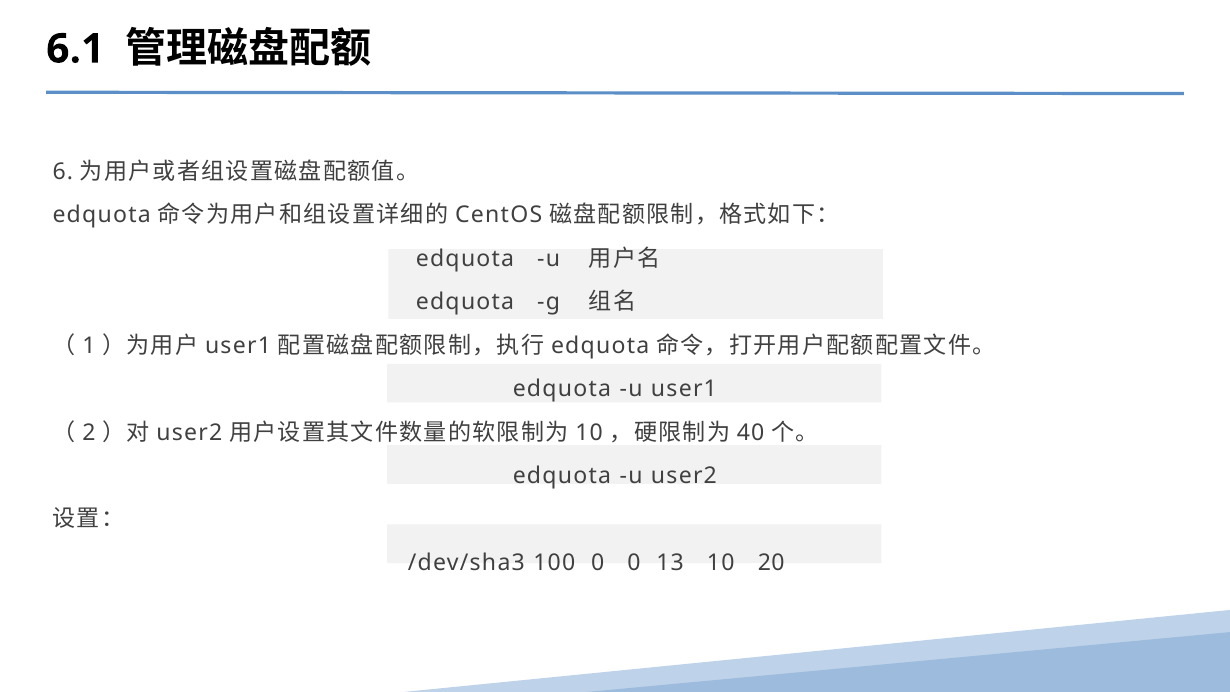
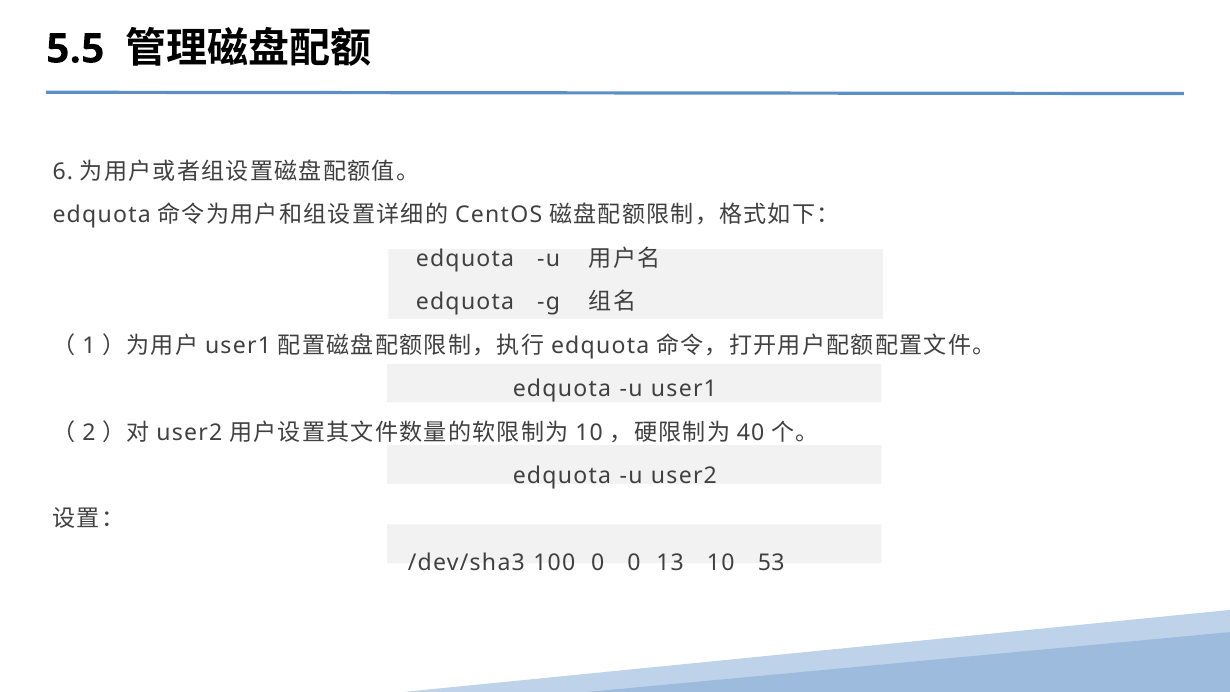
6.1: 6.1 -> 5.5
20: 20 -> 53
